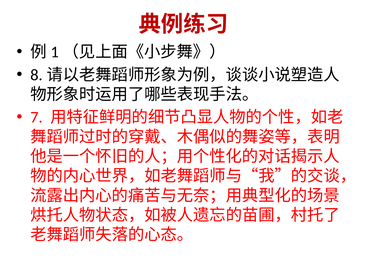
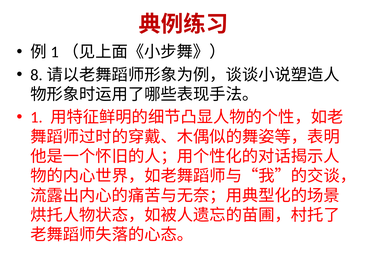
7: 7 -> 1
